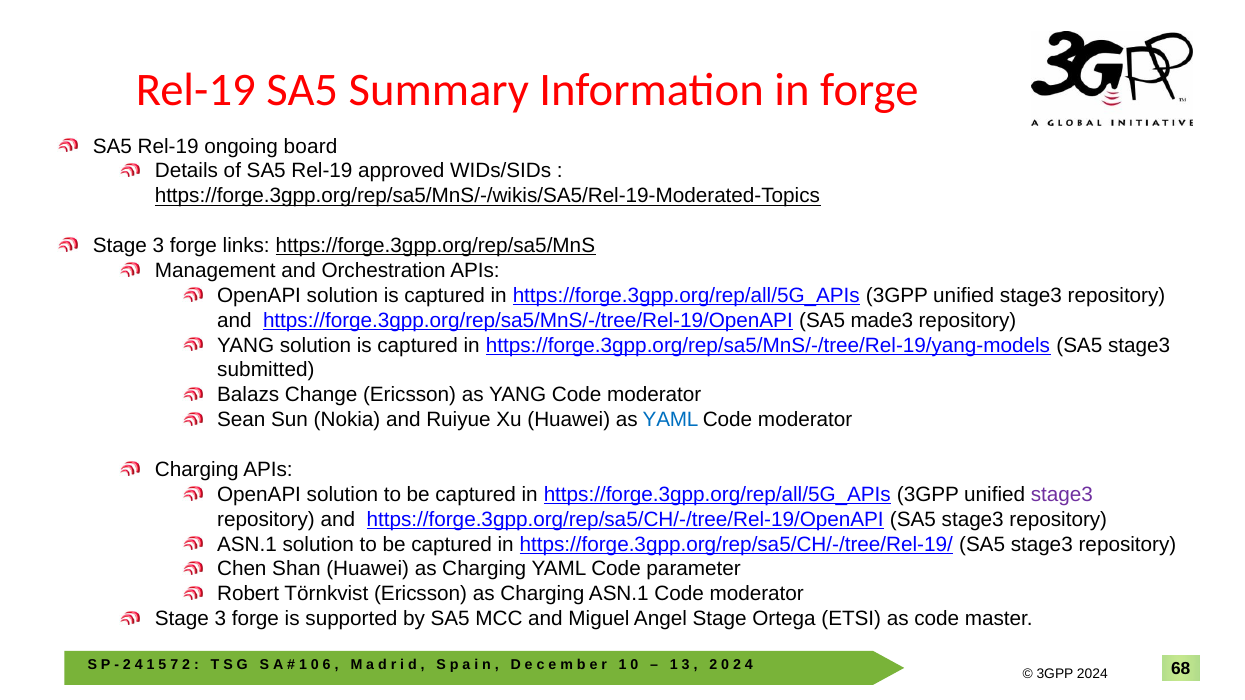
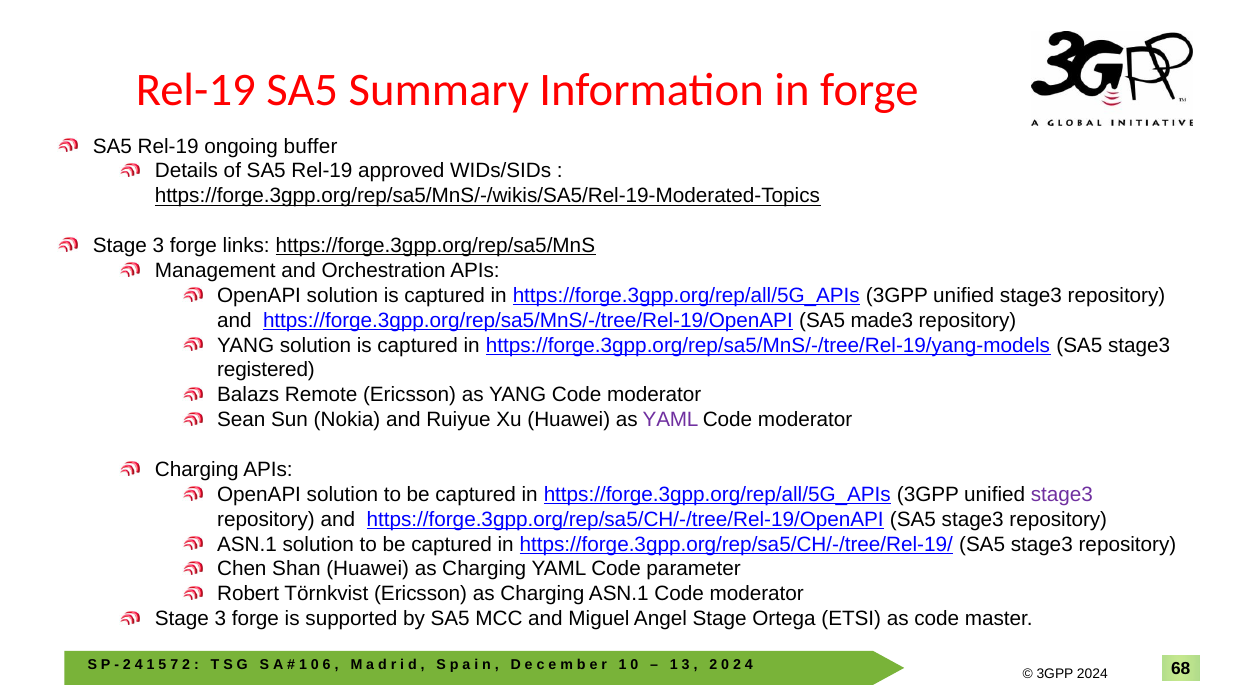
board: board -> buffer
submitted: submitted -> registered
Change: Change -> Remote
YAML at (671, 420) colour: blue -> purple
